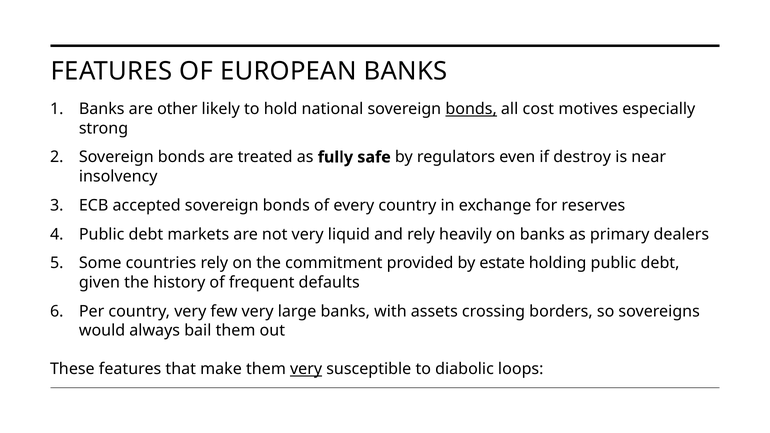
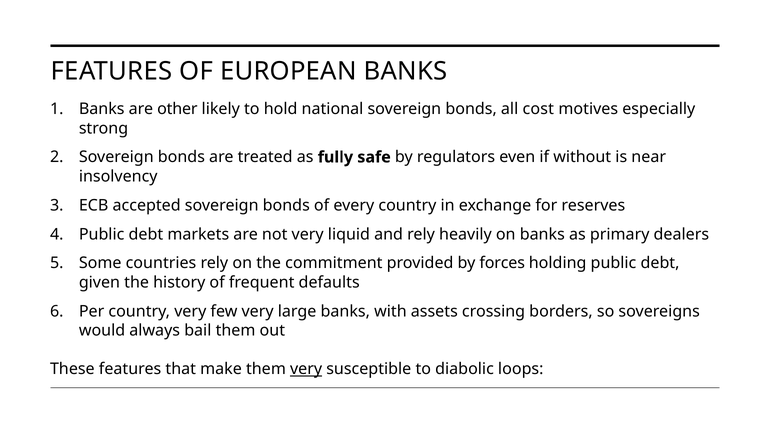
bonds at (471, 109) underline: present -> none
destroy: destroy -> without
estate: estate -> forces
